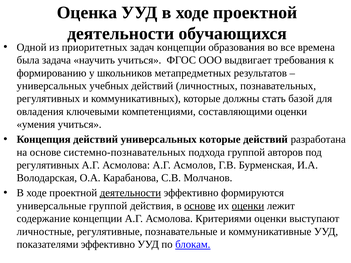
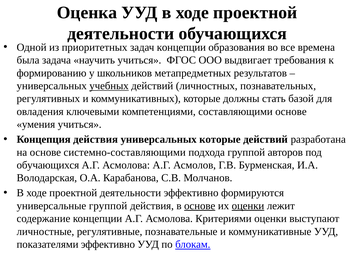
учебных underline: none -> present
составляющими оценки: оценки -> основе
Концепция действий: действий -> действия
системно-познавательных: системно-познавательных -> системно-составляющими
регулятивных at (48, 165): регулятивных -> обучающихся
деятельности at (130, 193) underline: present -> none
